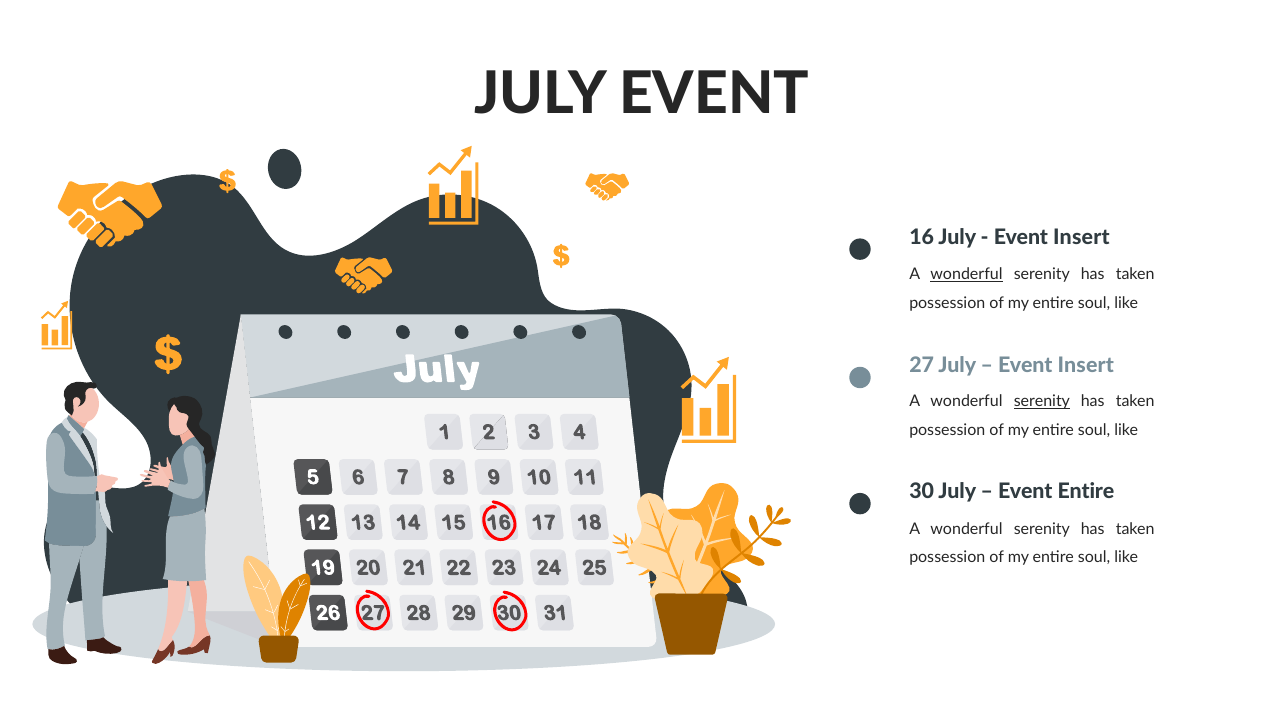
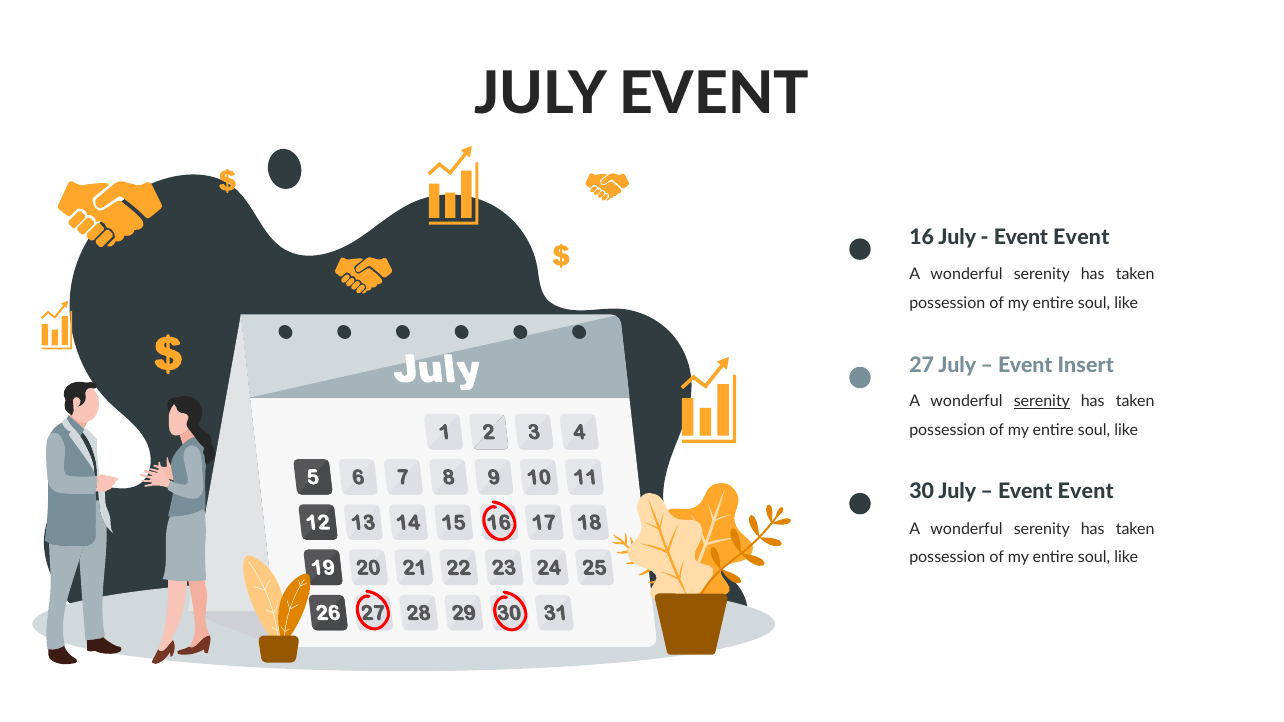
Insert at (1081, 237): Insert -> Event
wonderful at (967, 274) underline: present -> none
Entire at (1086, 492): Entire -> Event
